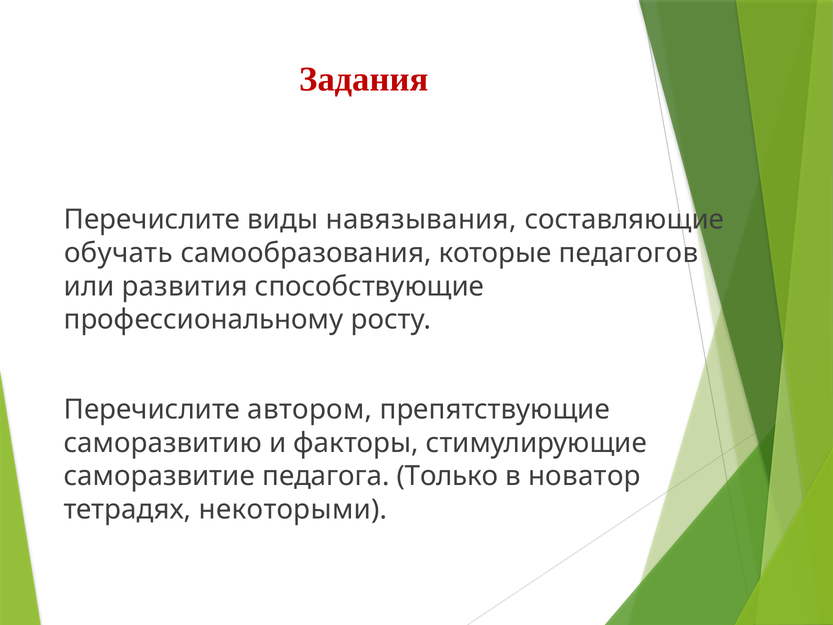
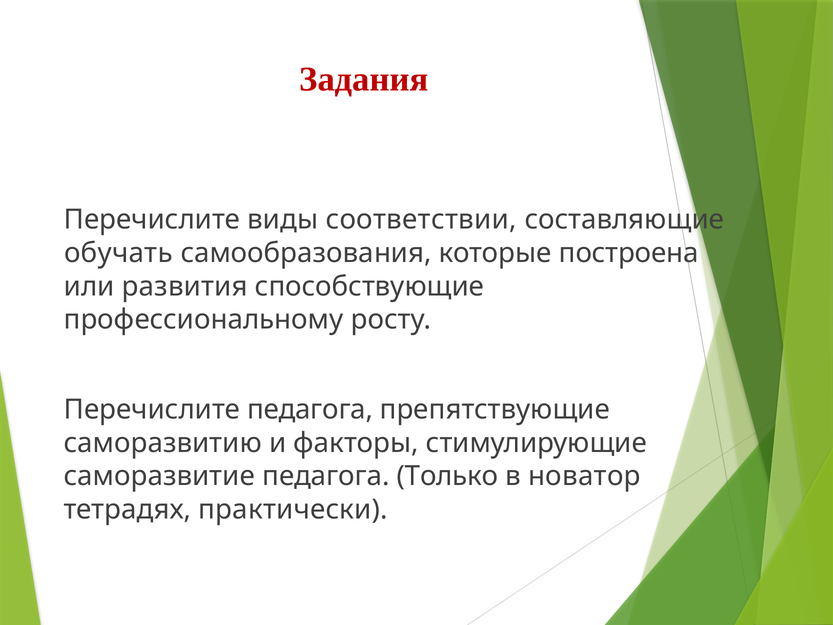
навязывания: навязывания -> соответствии
педагогов: педагогов -> построена
Перечислите автором: автором -> педагога
некоторыми: некоторыми -> практически
